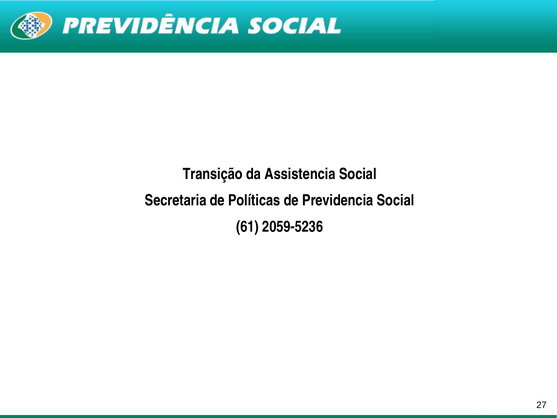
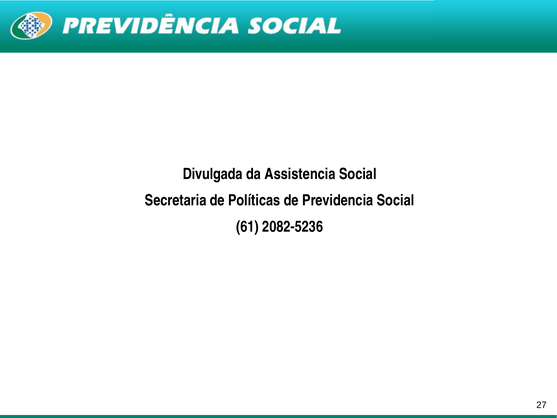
Transição: Transição -> Divulgada
2059-5236: 2059-5236 -> 2082-5236
